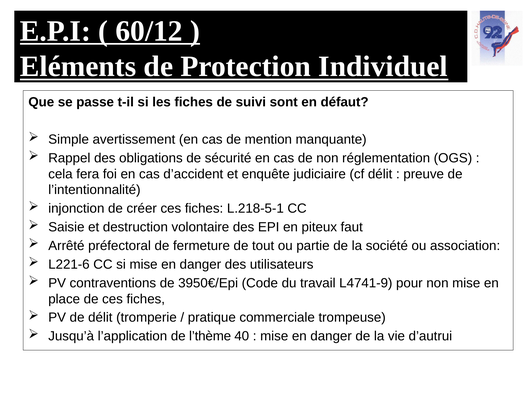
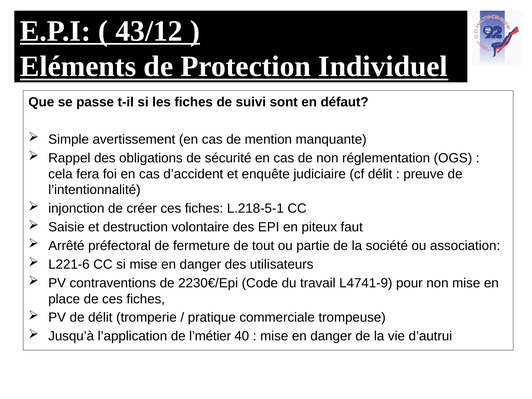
60/12: 60/12 -> 43/12
3950€/Epi: 3950€/Epi -> 2230€/Epi
l’thème: l’thème -> l’métier
